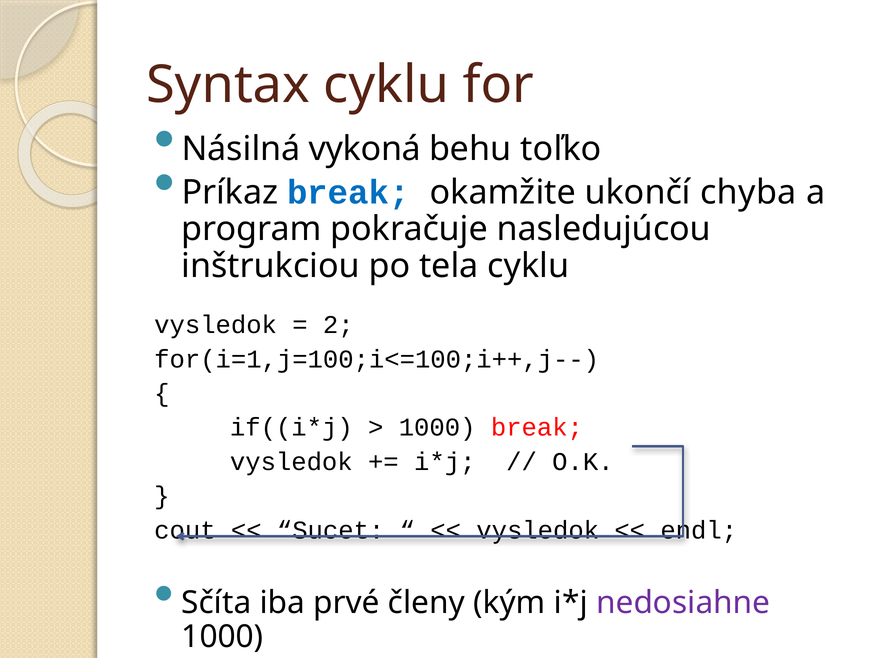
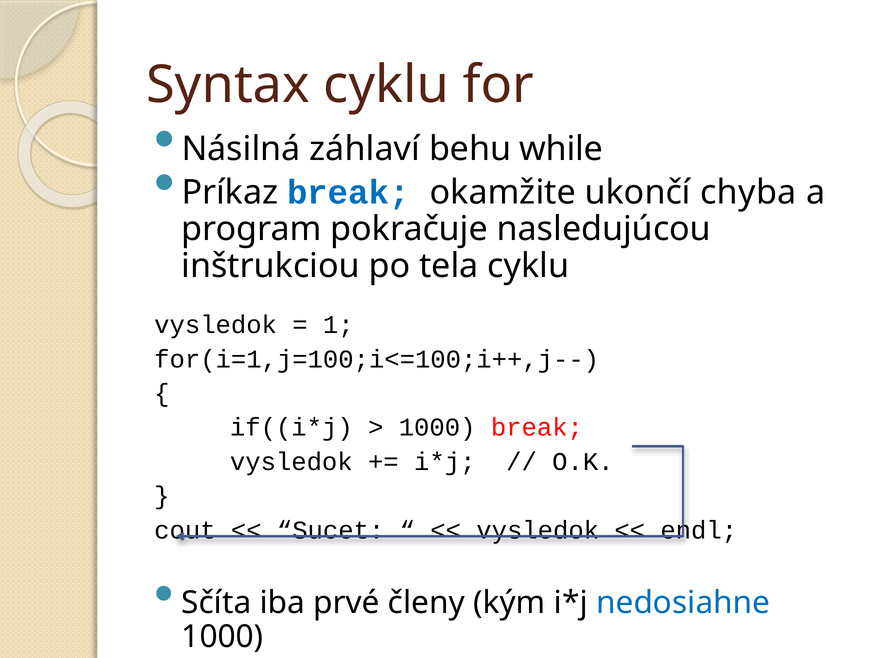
vykoná: vykoná -> záhlaví
toľko: toľko -> while
2: 2 -> 1
nedosiahne colour: purple -> blue
